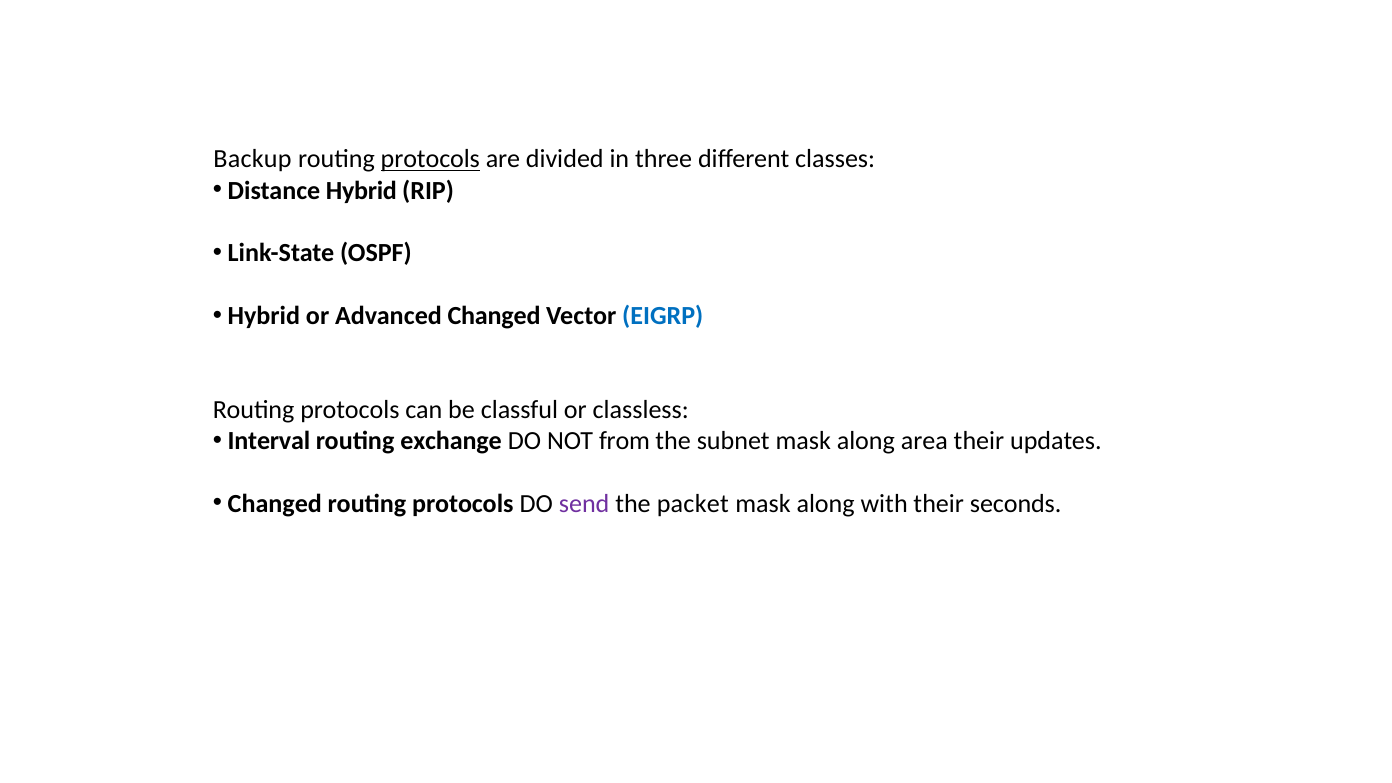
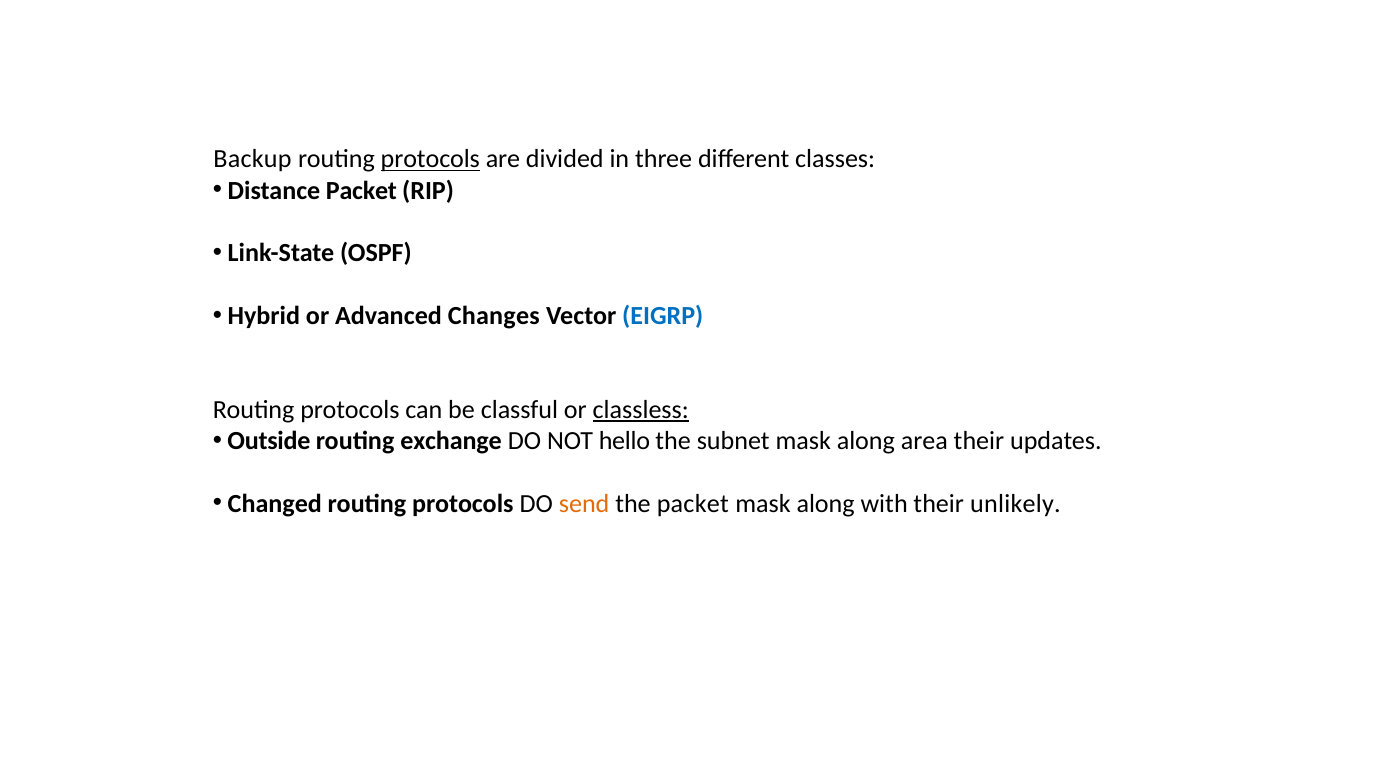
Distance Hybrid: Hybrid -> Packet
Advanced Changed: Changed -> Changes
classless underline: none -> present
Interval: Interval -> Outside
from: from -> hello
send colour: purple -> orange
seconds: seconds -> unlikely
